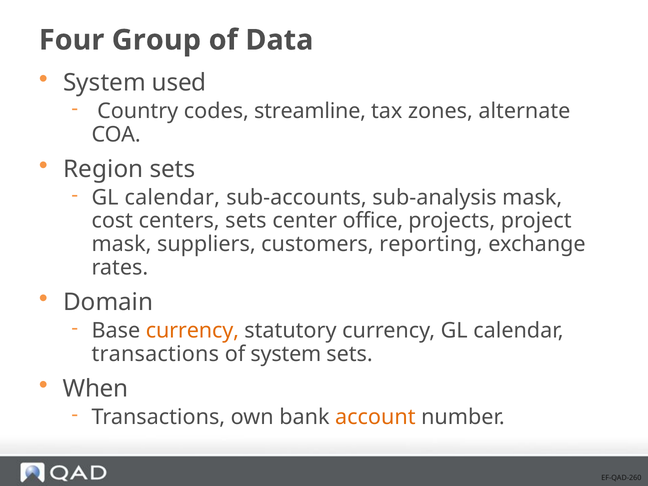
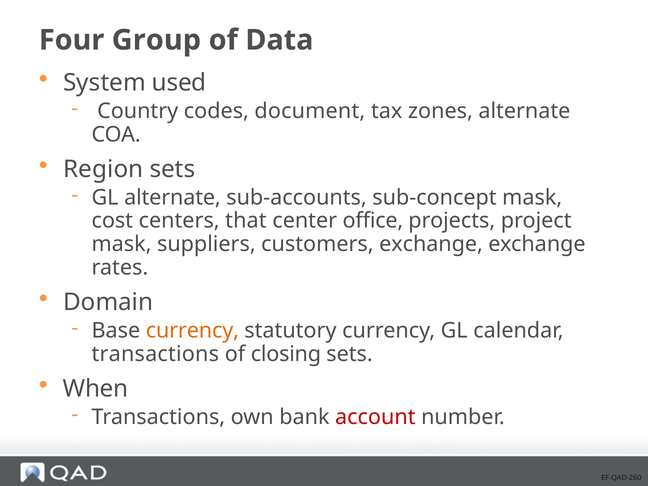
streamline: streamline -> document
calendar at (172, 198): calendar -> alternate
sub-analysis: sub-analysis -> sub-concept
centers sets: sets -> that
customers reporting: reporting -> exchange
of system: system -> closing
account colour: orange -> red
